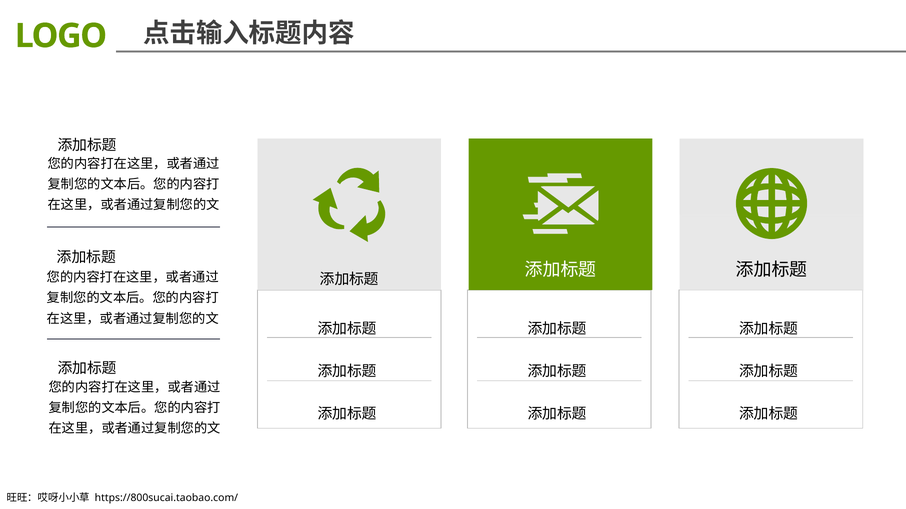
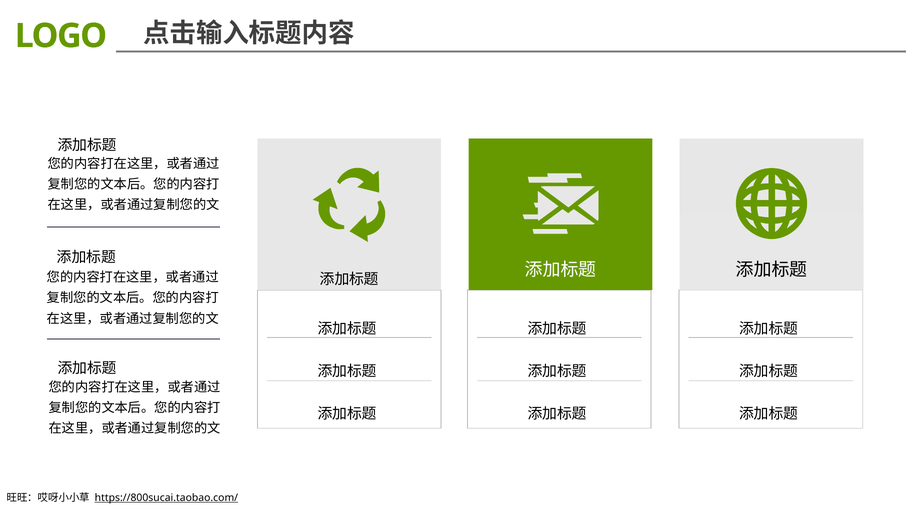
https://800sucai.taobao.com/ underline: none -> present
